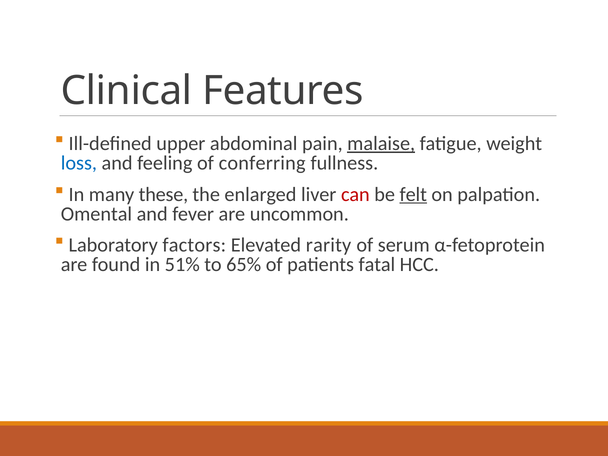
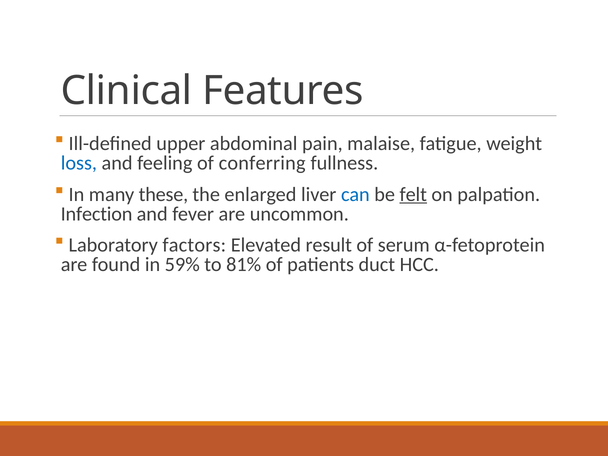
malaise underline: present -> none
can colour: red -> blue
Omental: Omental -> Infection
rarity: rarity -> result
51%: 51% -> 59%
65%: 65% -> 81%
fatal: fatal -> duct
